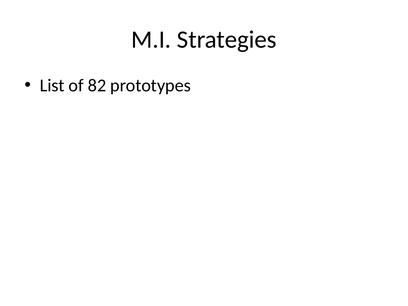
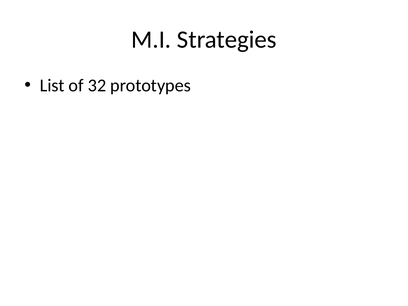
82: 82 -> 32
